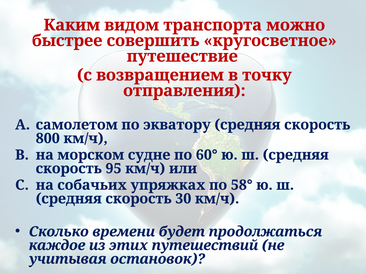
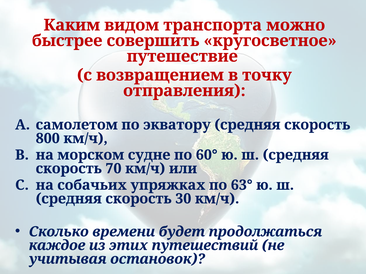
95: 95 -> 70
58°: 58° -> 63°
